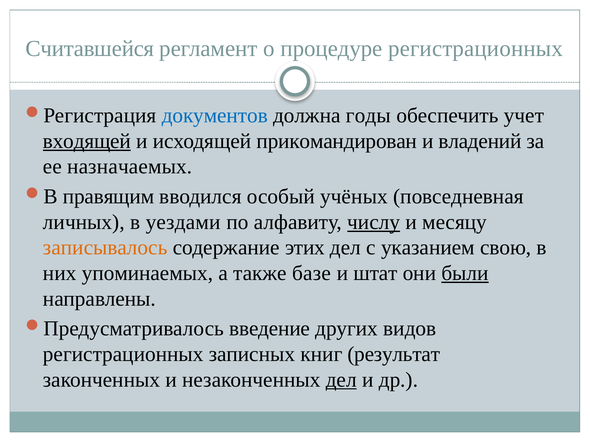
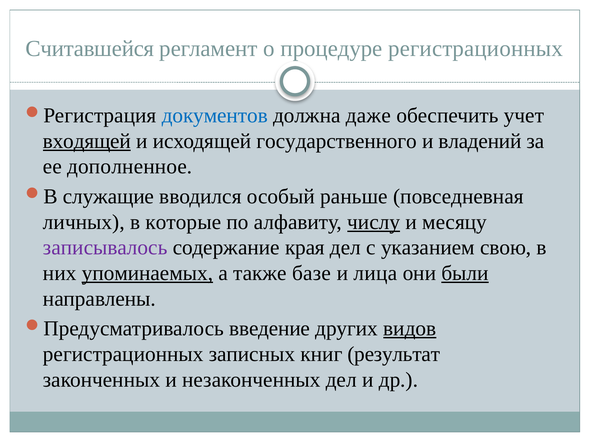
годы: годы -> даже
прикомандирован: прикомандирован -> государственного
назначаемых: назначаемых -> дополненное
правящим: правящим -> служащие
учёных: учёных -> раньше
уездами: уездами -> которые
записывалось colour: orange -> purple
этих: этих -> края
упоминаемых underline: none -> present
штат: штат -> лица
видов underline: none -> present
дел at (341, 380) underline: present -> none
